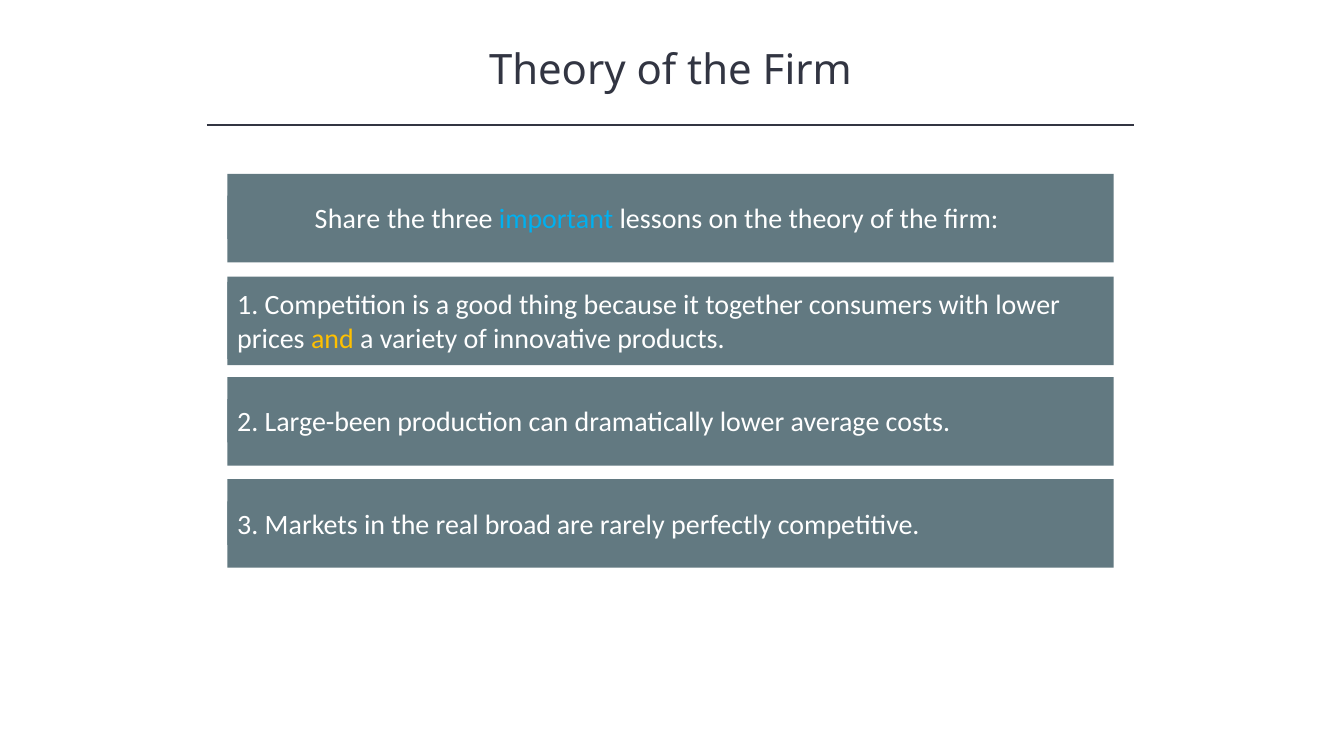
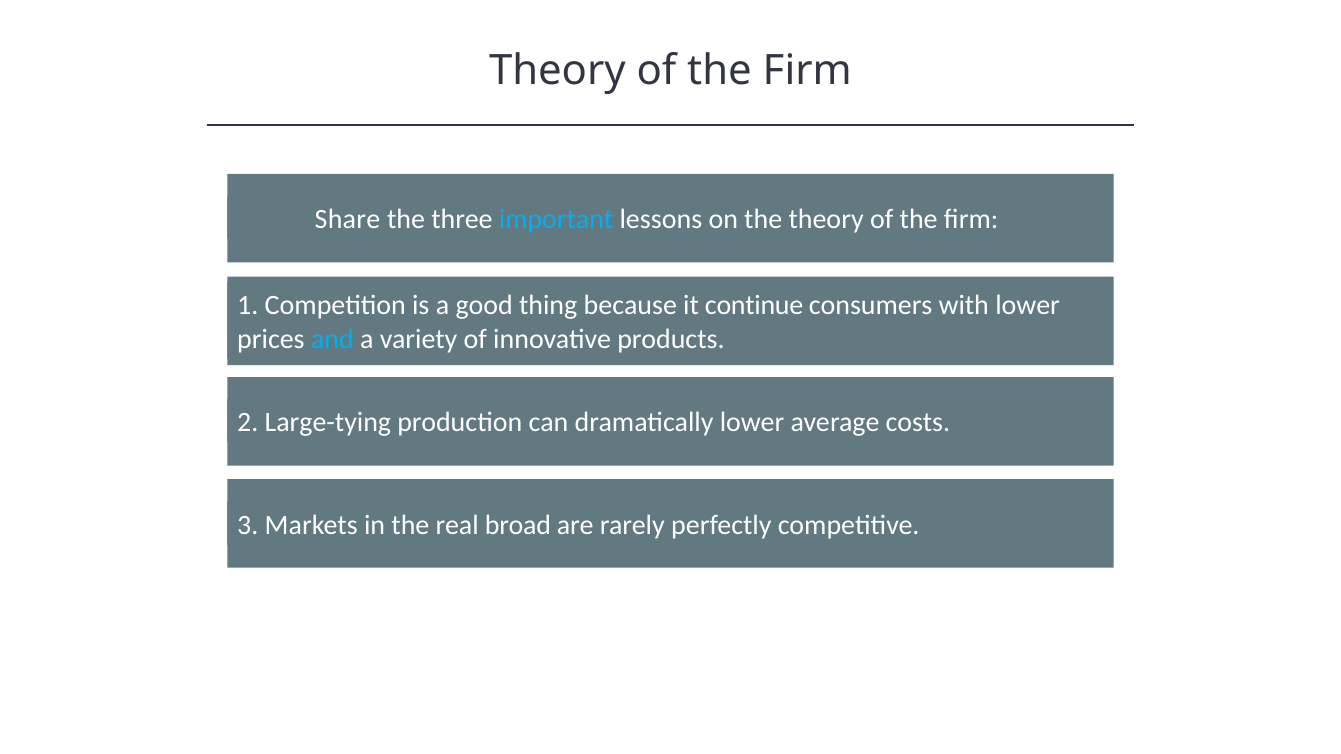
together: together -> continue
and colour: yellow -> light blue
Large-been: Large-been -> Large-tying
